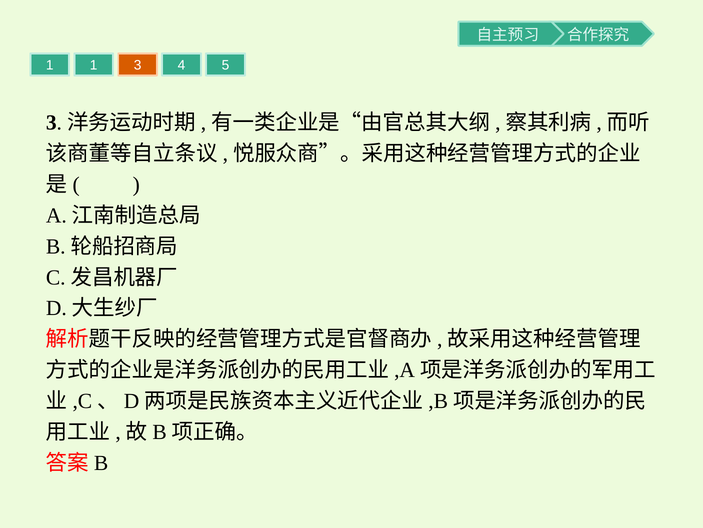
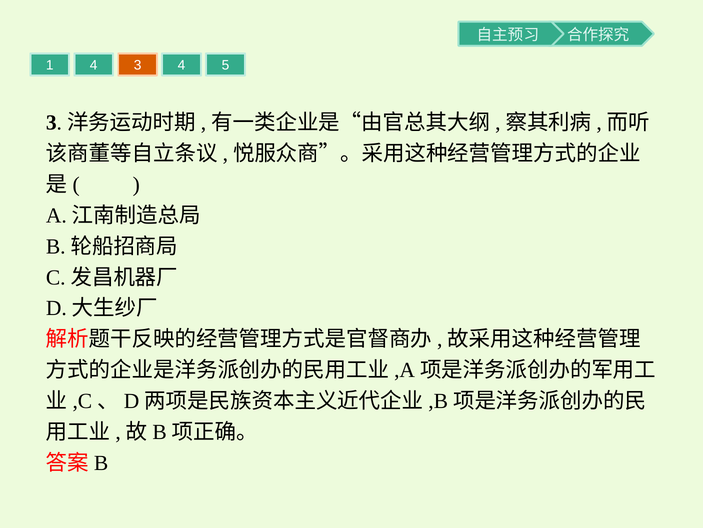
1 1: 1 -> 4
